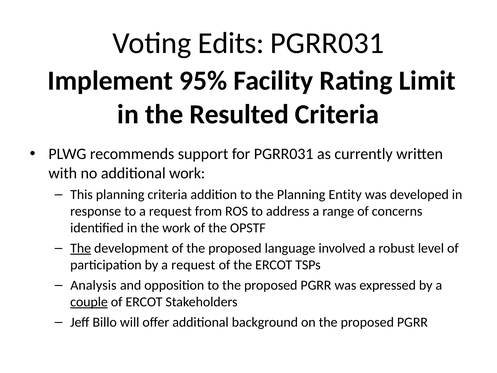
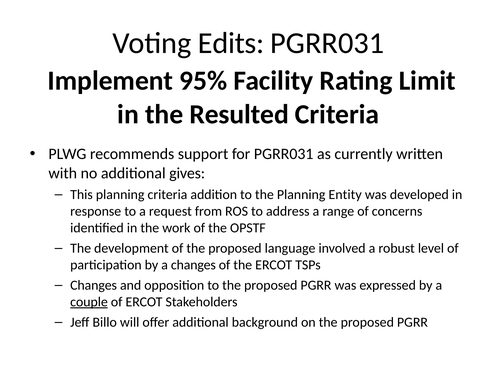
additional work: work -> gives
The at (81, 248) underline: present -> none
by a request: request -> changes
Analysis at (93, 285): Analysis -> Changes
